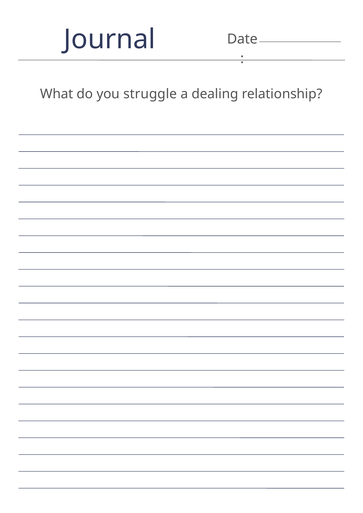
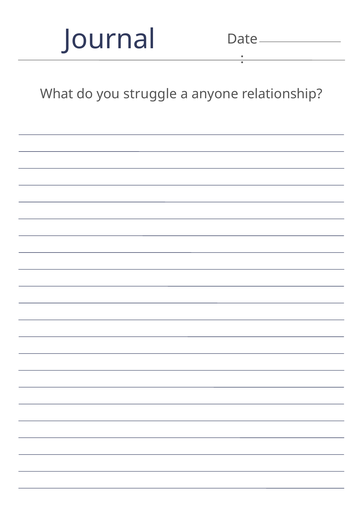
dealing: dealing -> anyone
